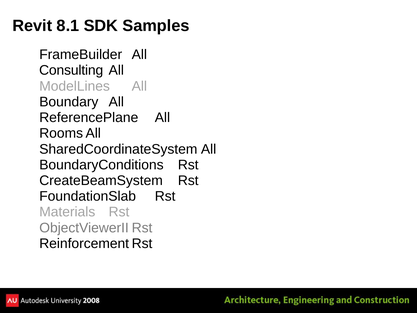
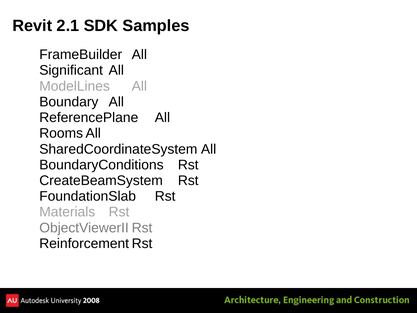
8.1: 8.1 -> 2.1
Consulting: Consulting -> Significant
